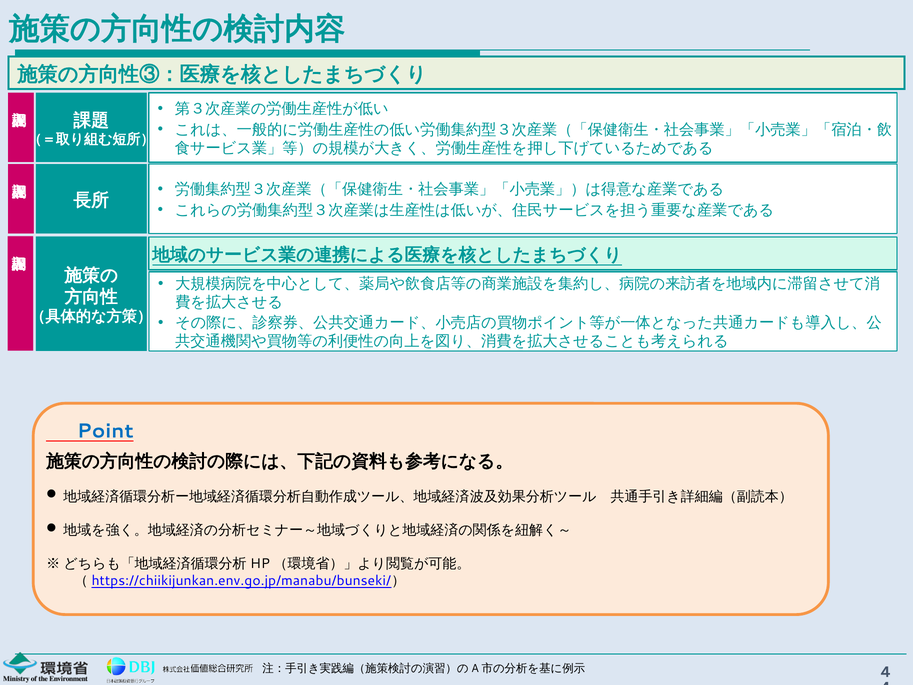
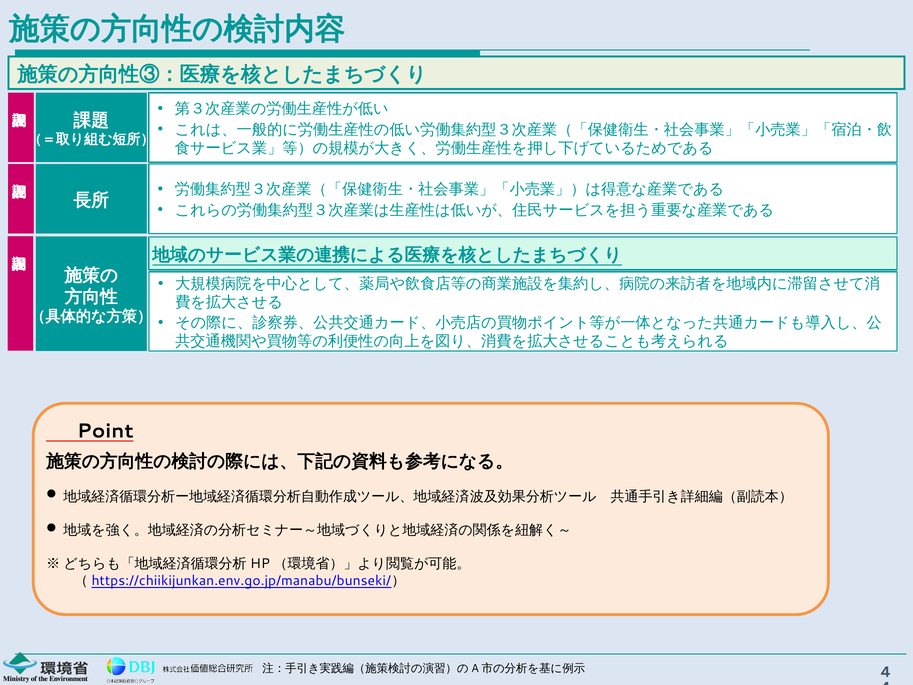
Point colour: blue -> black
